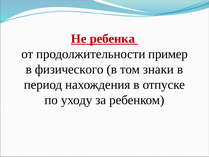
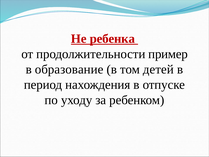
физического: физического -> образование
знаки: знаки -> детей
